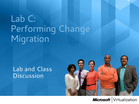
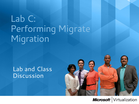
Change: Change -> Migrate
